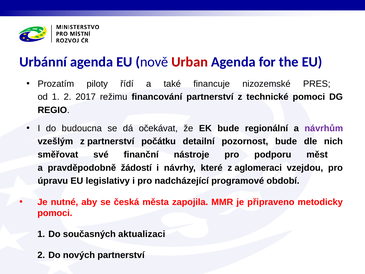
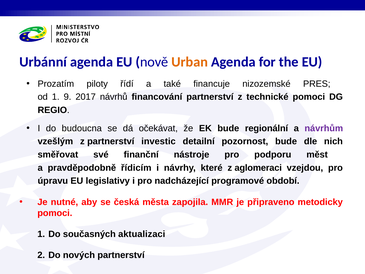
Urban colour: red -> orange
1 2: 2 -> 9
režimu: režimu -> návrhů
počátku: počátku -> investic
žádostí: žádostí -> řídicím
